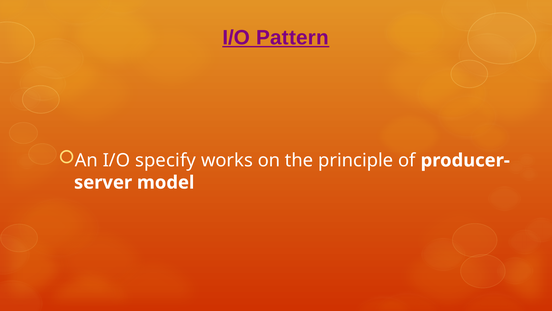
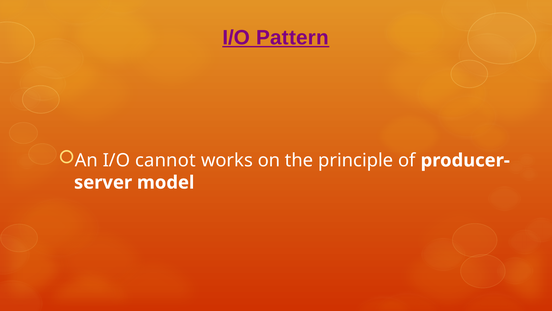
specify: specify -> cannot
